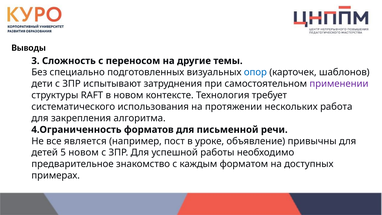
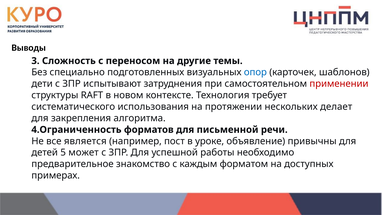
применении colour: purple -> red
работа: работа -> делает
5 новом: новом -> может
